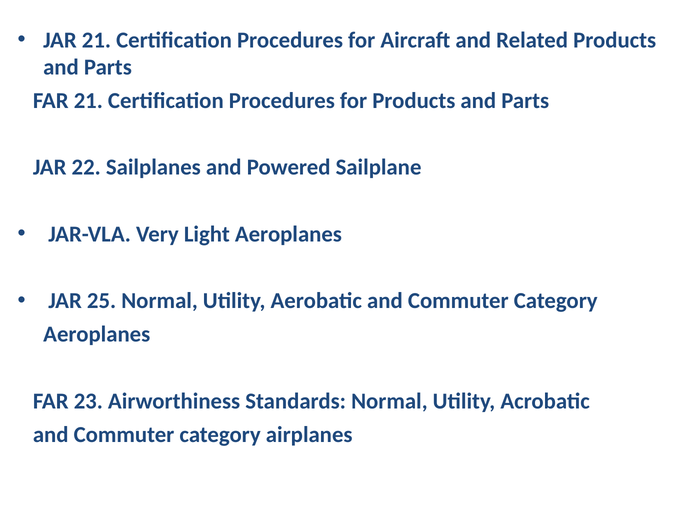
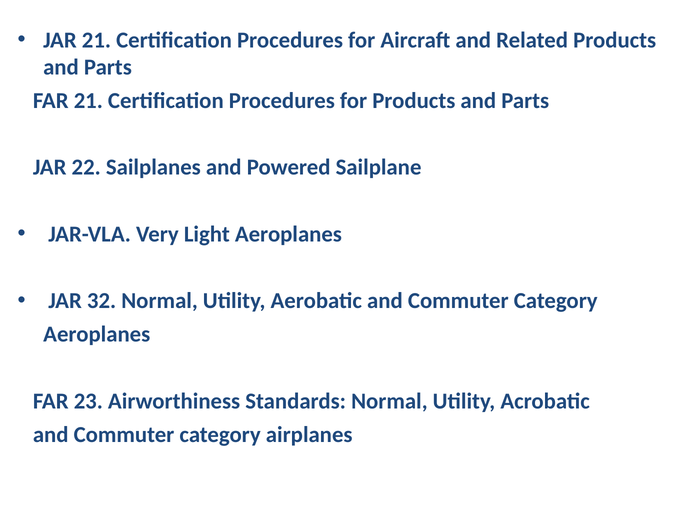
25: 25 -> 32
